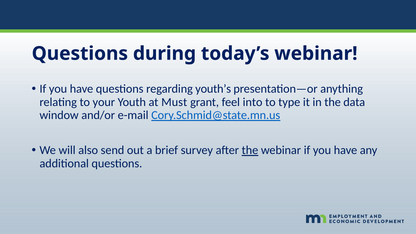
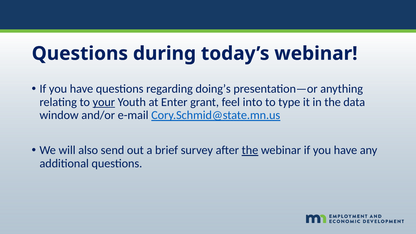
youth’s: youth’s -> doing’s
your underline: none -> present
Must: Must -> Enter
